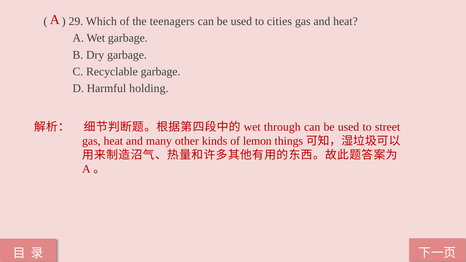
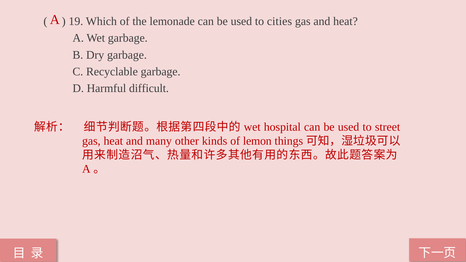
29: 29 -> 19
teenagers: teenagers -> lemonade
holding: holding -> difficult
through: through -> hospital
